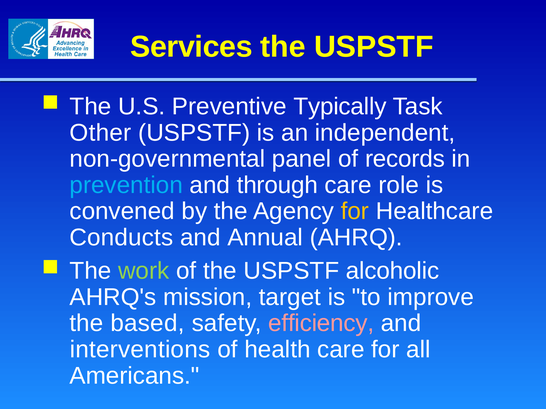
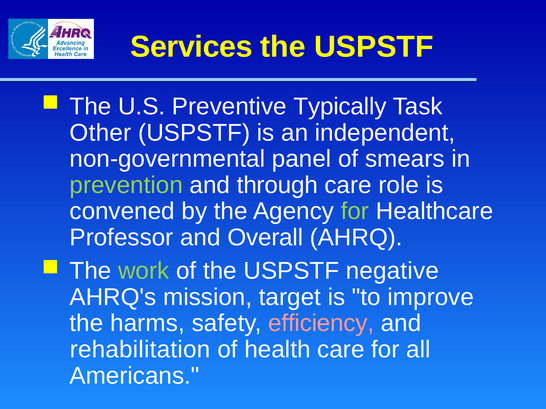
records: records -> smears
prevention colour: light blue -> light green
for at (355, 212) colour: yellow -> light green
Conducts: Conducts -> Professor
Annual: Annual -> Overall
alcoholic: alcoholic -> negative
based: based -> harms
interventions: interventions -> rehabilitation
